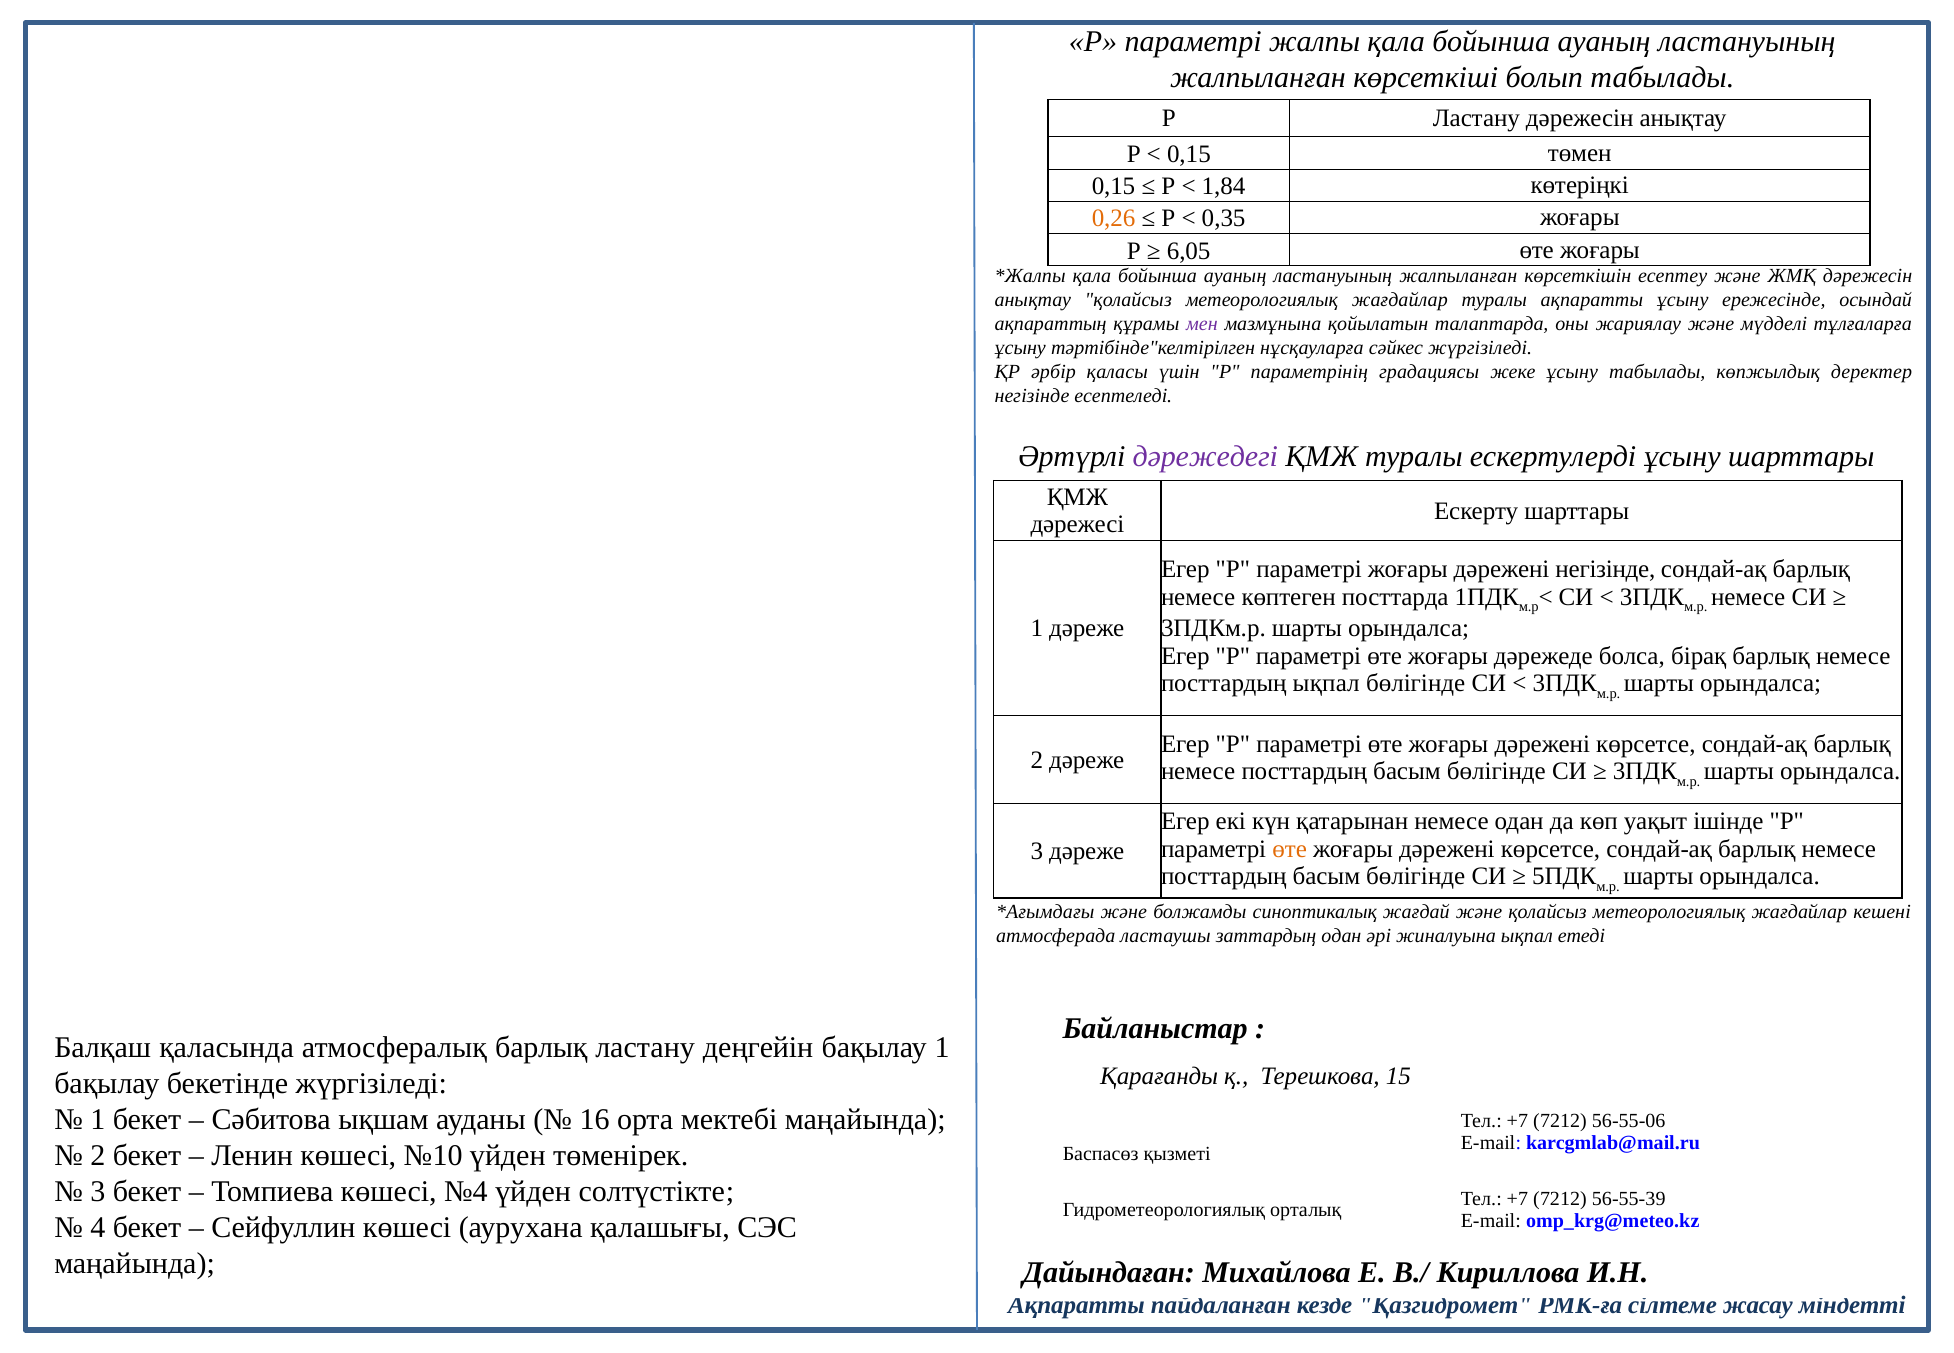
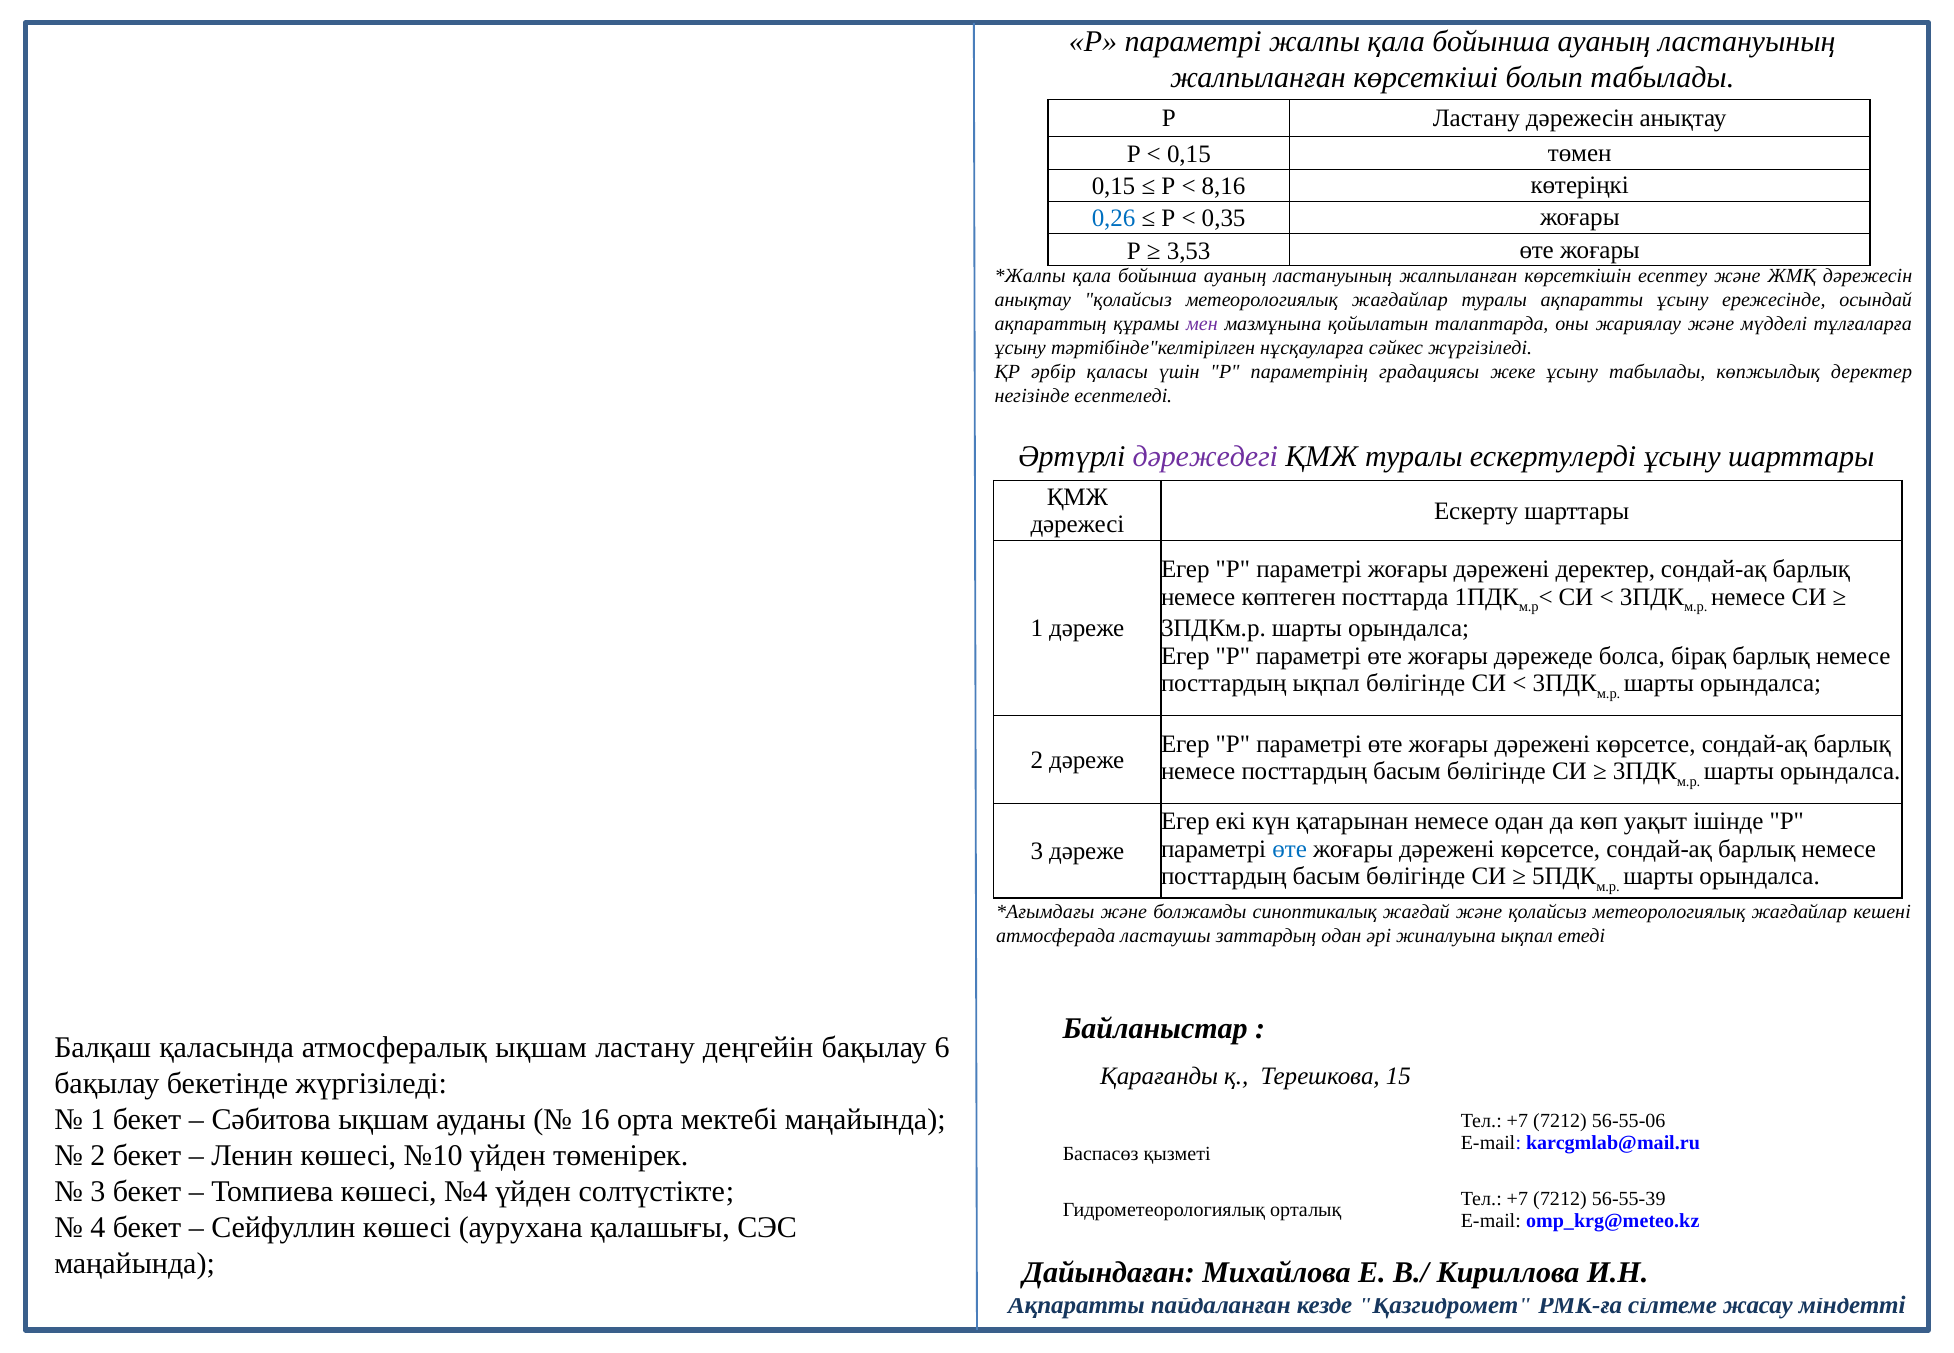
1,84: 1,84 -> 8,16
0,26 colour: orange -> blue
6,05: 6,05 -> 3,53
дәрежені негізінде: негізінде -> деректер
өте at (1290, 849) colour: orange -> blue
атмосфералық барлық: барлық -> ықшам
бақылау 1: 1 -> 6
